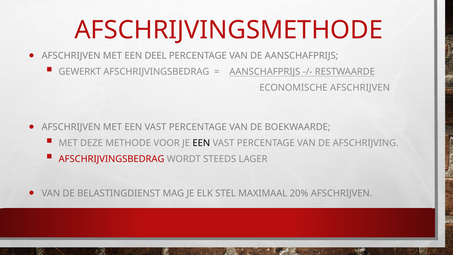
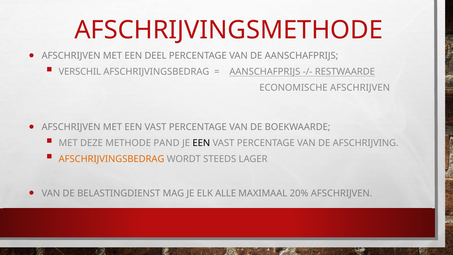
GEWERKT: GEWERKT -> VERSCHIL
VOOR: VOOR -> PAND
AFSCHRIJVINGSBEDRAG at (111, 159) colour: red -> orange
STEL: STEL -> ALLE
